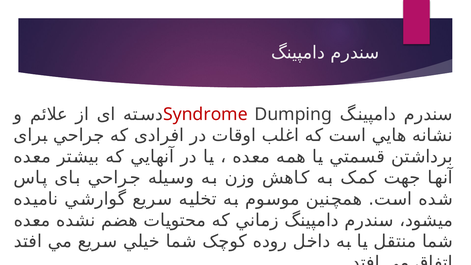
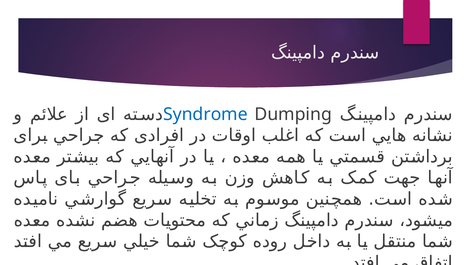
Syndrome colour: red -> blue
